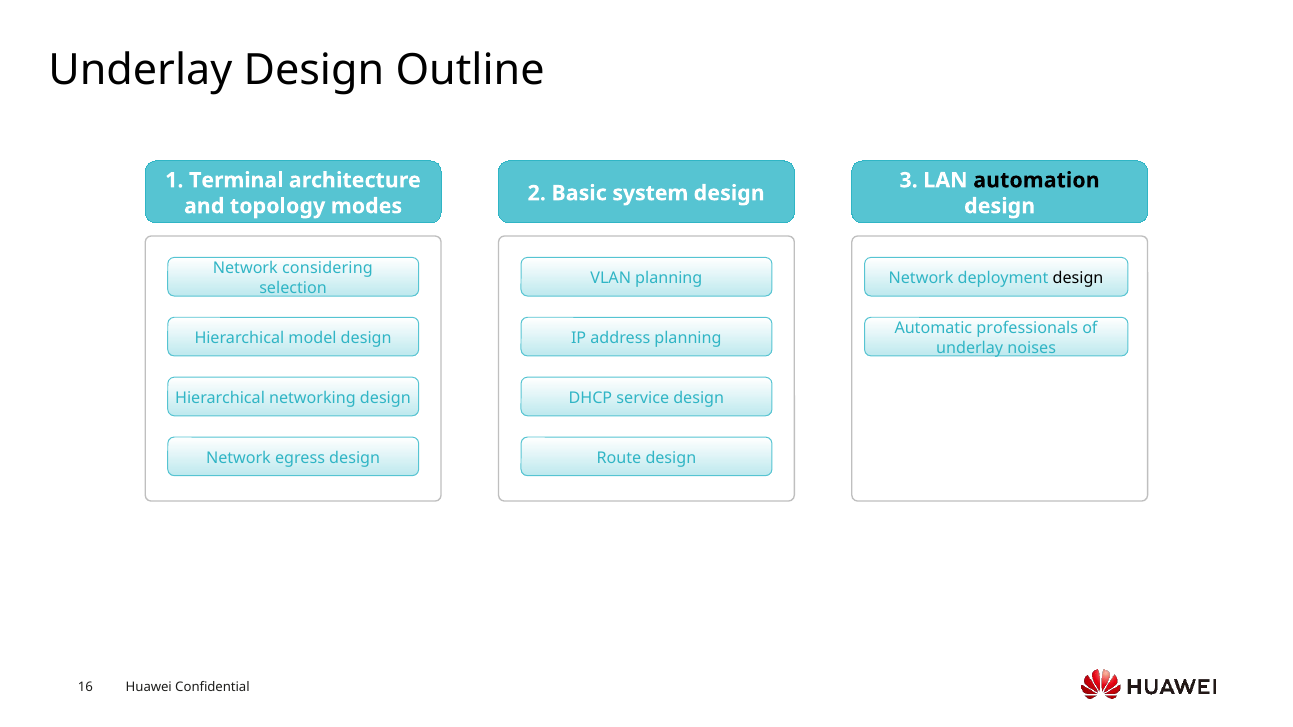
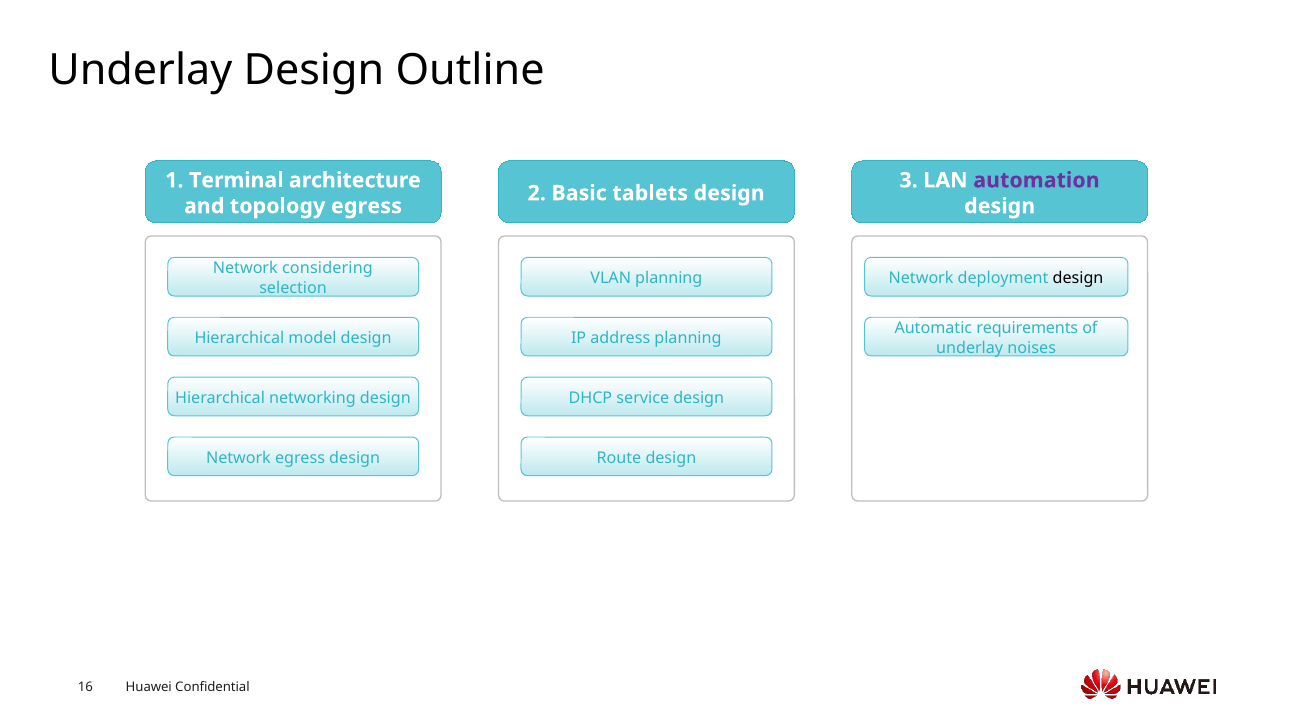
automation colour: black -> purple
system: system -> tablets
topology modes: modes -> egress
professionals: professionals -> requirements
